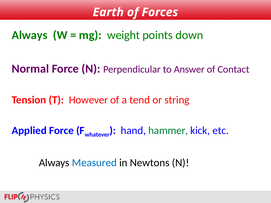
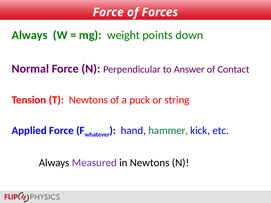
Earth at (108, 12): Earth -> Force
T However: However -> Newtons
tend: tend -> puck
Measured colour: blue -> purple
